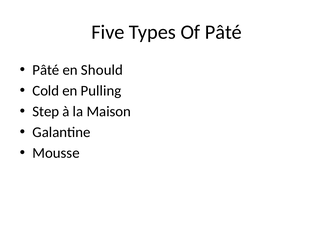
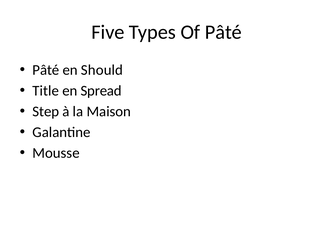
Cold: Cold -> Title
Pulling: Pulling -> Spread
